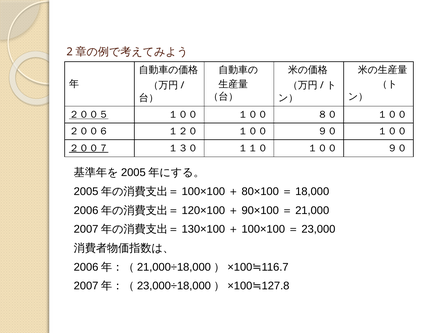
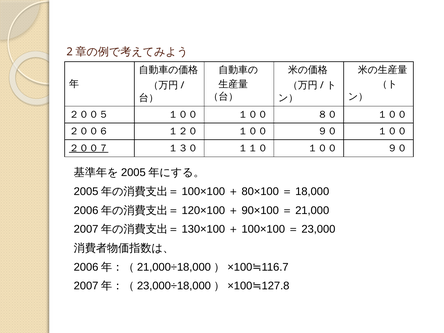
２００５ underline: present -> none
